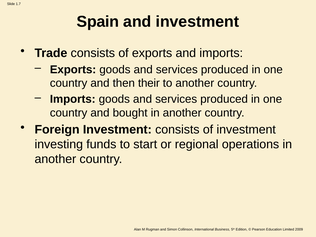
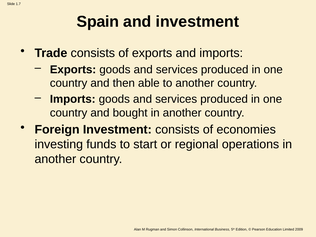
their: their -> able
of investment: investment -> economies
